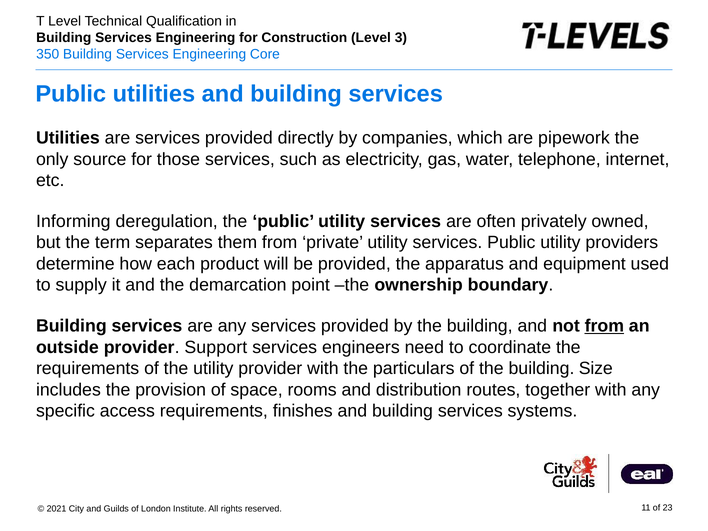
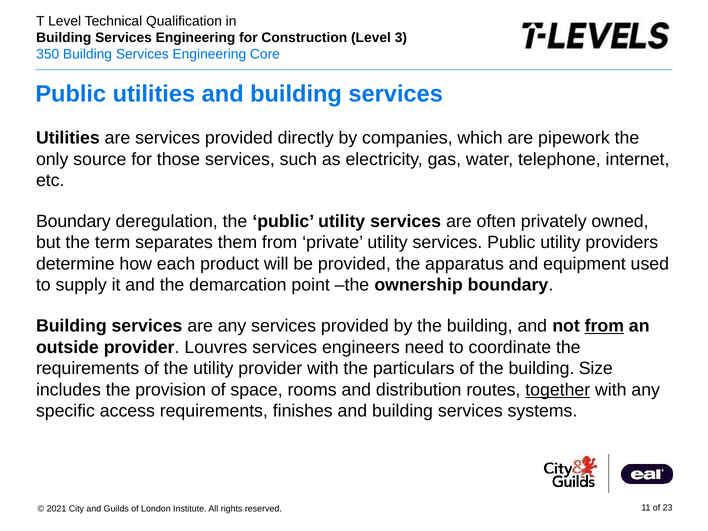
Informing at (73, 221): Informing -> Boundary
Support: Support -> Louvres
together underline: none -> present
